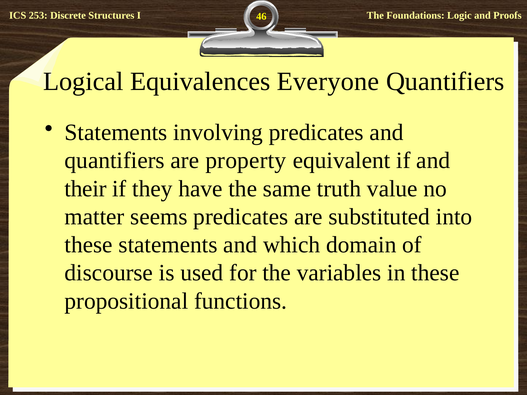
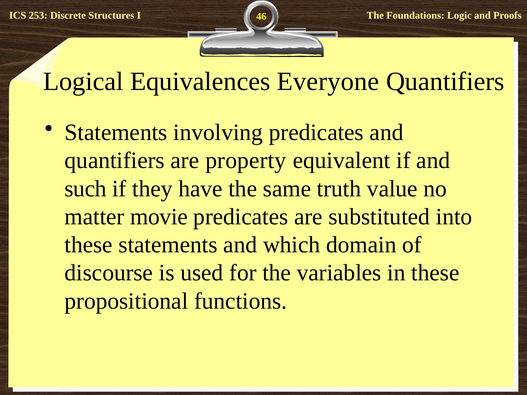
their: their -> such
seems: seems -> movie
